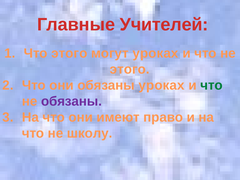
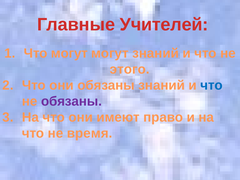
Что этого: этого -> могут
могут уроках: уроках -> знаний
обязаны уроках: уроках -> знаний
что at (211, 85) colour: green -> blue
школу: школу -> время
